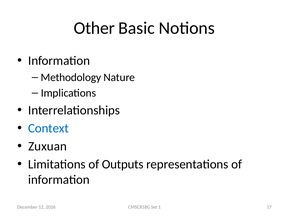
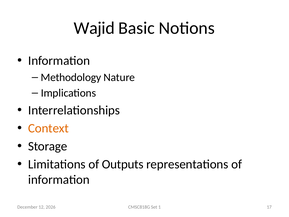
Other: Other -> Wajid
Context colour: blue -> orange
Zuxuan: Zuxuan -> Storage
